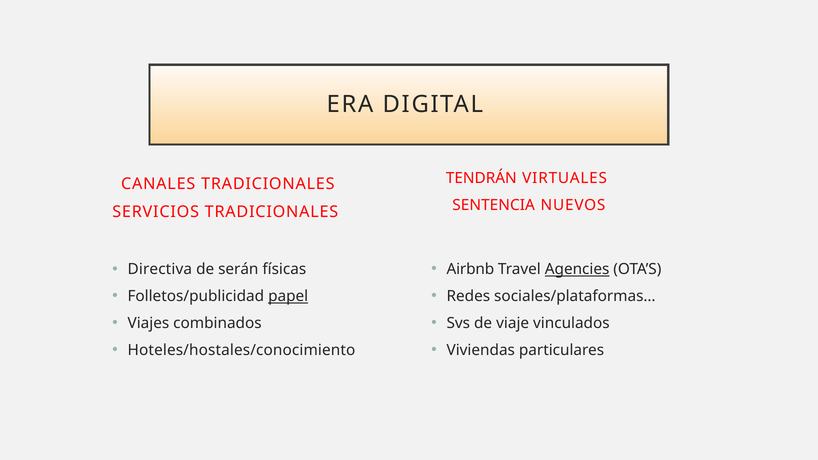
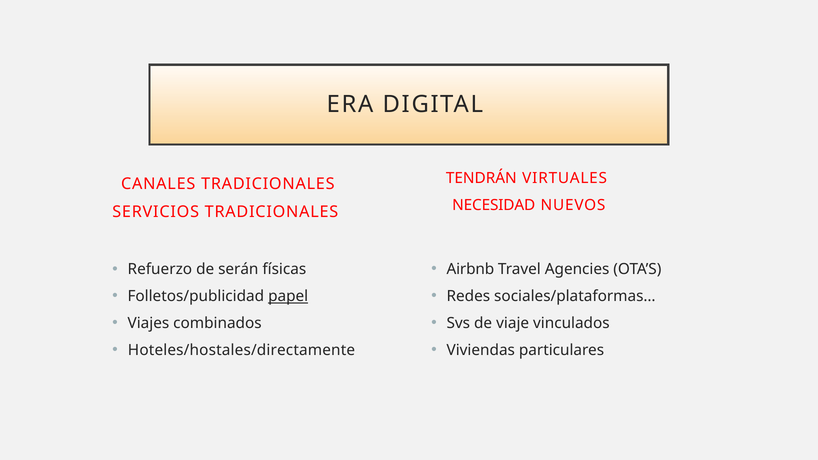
SENTENCIA: SENTENCIA -> NECESIDAD
Directiva: Directiva -> Refuerzo
Agencies underline: present -> none
Hoteles/hostales/conocimiento: Hoteles/hostales/conocimiento -> Hoteles/hostales/directamente
